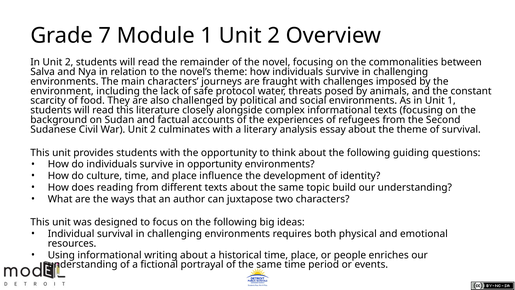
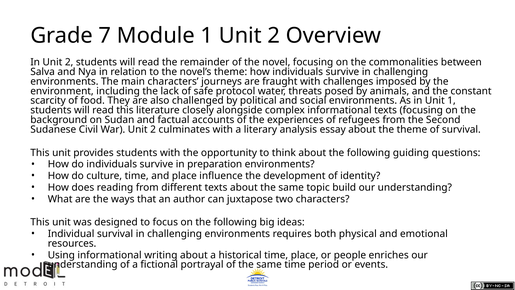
in opportunity: opportunity -> preparation
